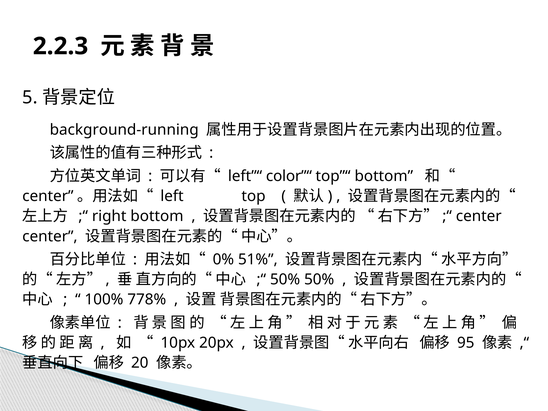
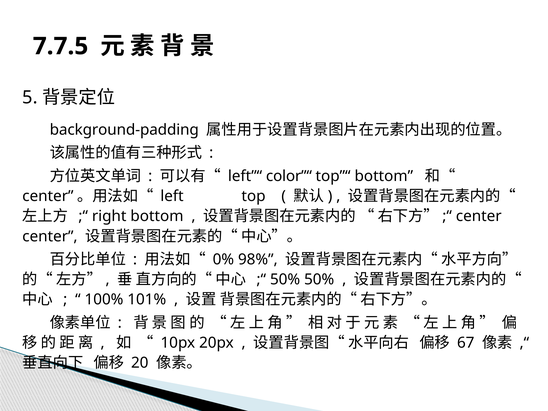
2.2.3: 2.2.3 -> 7.7.5
background-running: background-running -> background-padding
51%: 51% -> 98%
778%: 778% -> 101%
95: 95 -> 67
